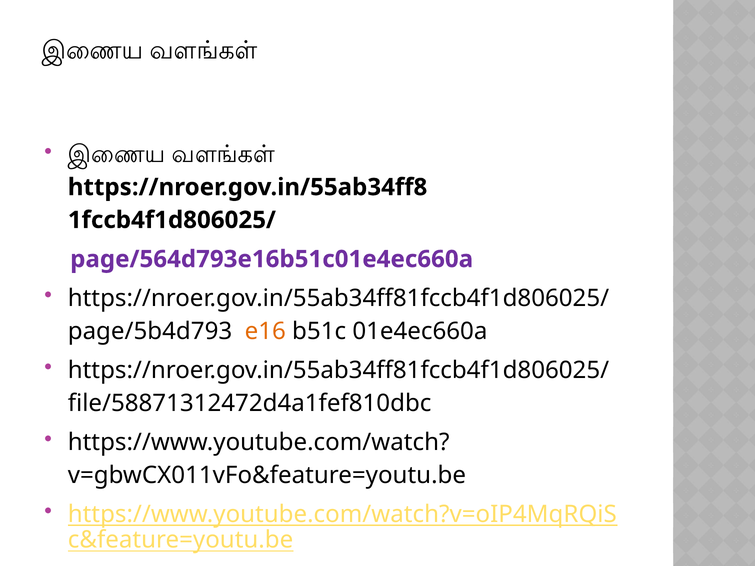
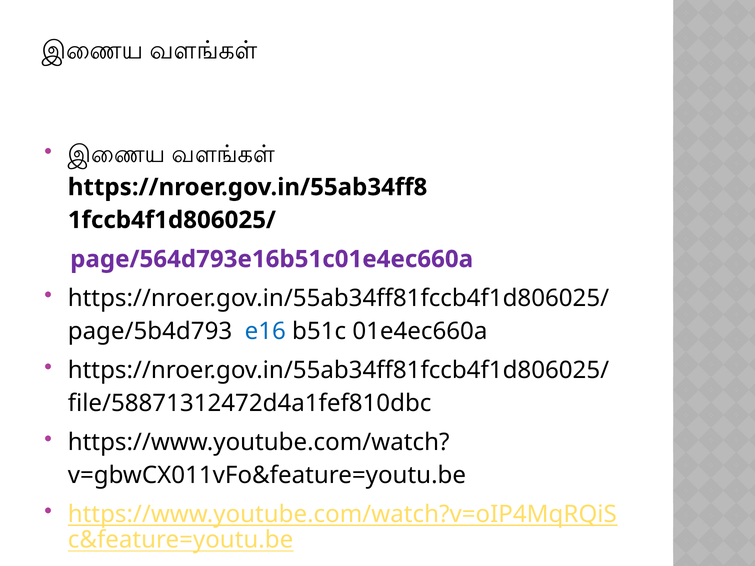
e16 colour: orange -> blue
